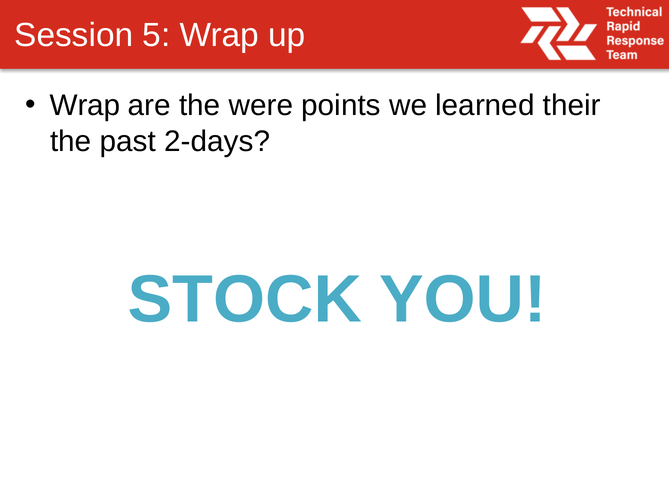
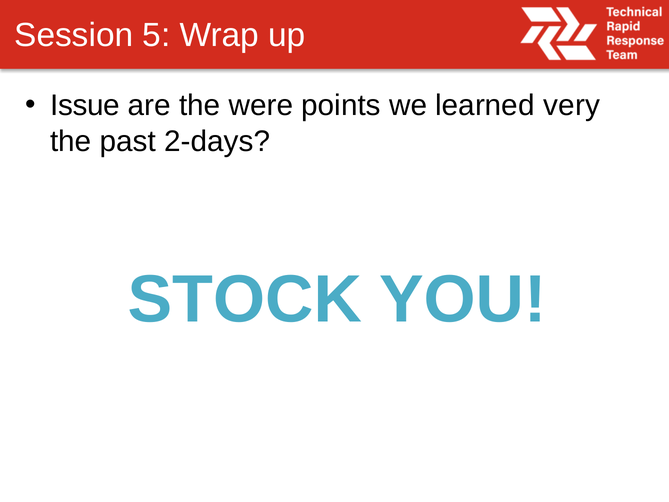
Wrap at (85, 106): Wrap -> Issue
their: their -> very
